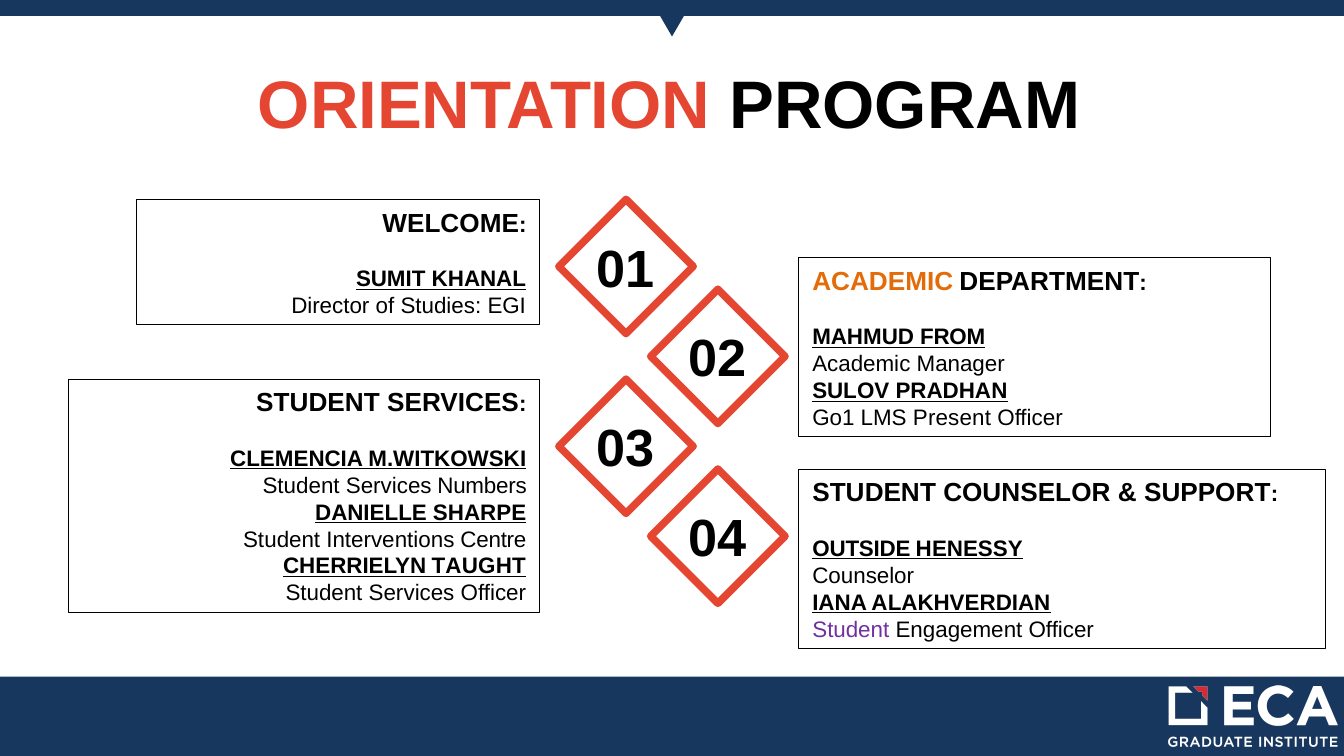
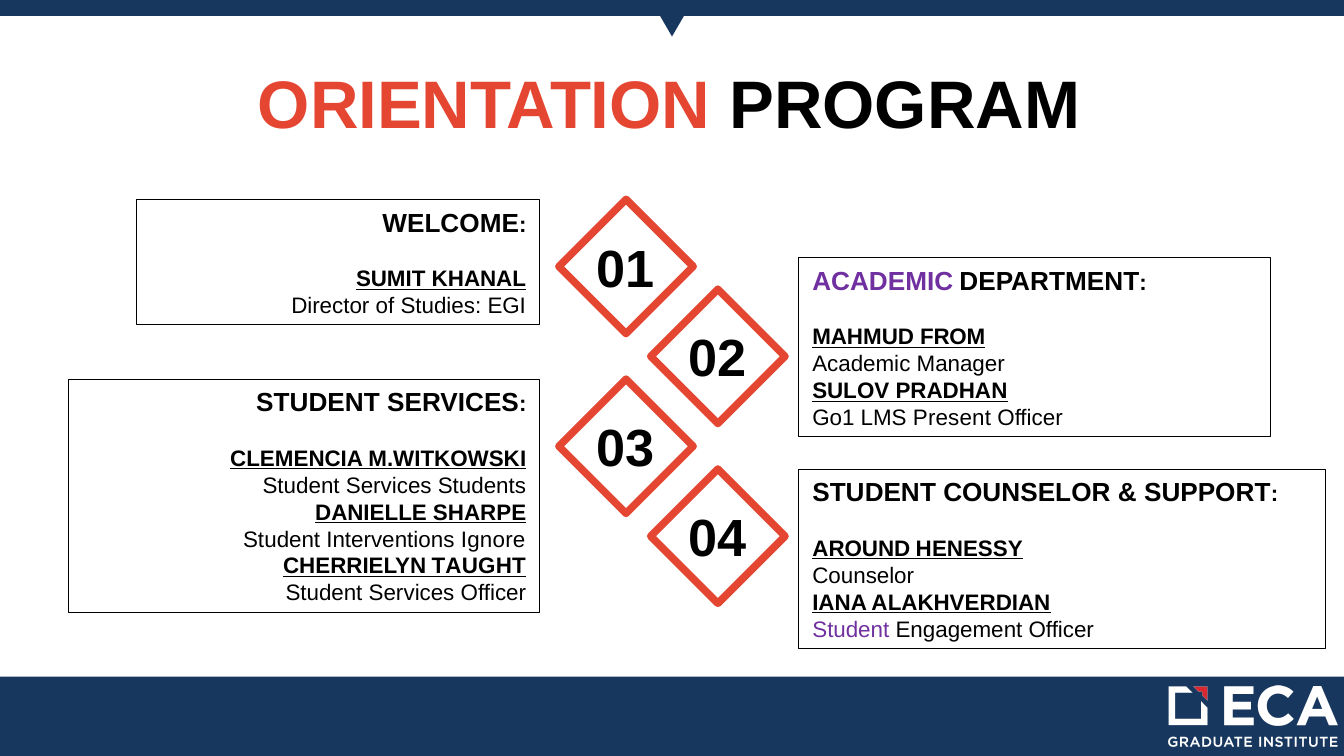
ACADEMIC at (883, 282) colour: orange -> purple
Numbers: Numbers -> Students
Centre: Centre -> Ignore
OUTSIDE: OUTSIDE -> AROUND
